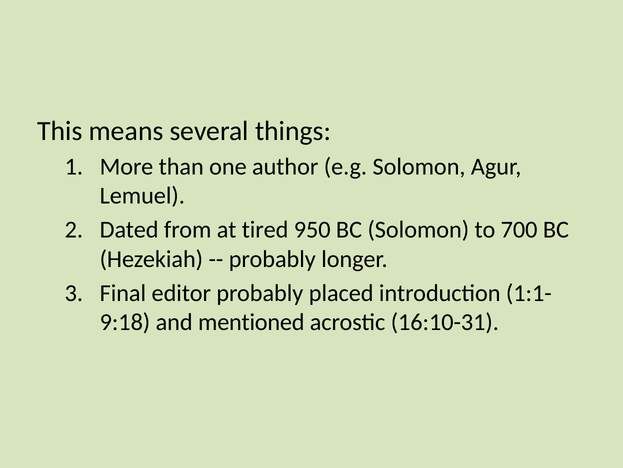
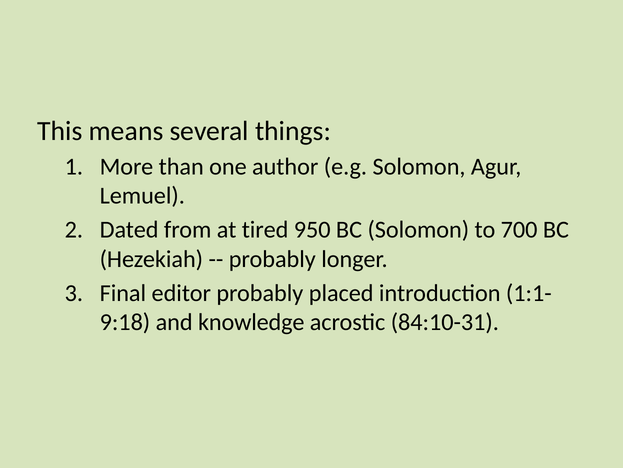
mentioned: mentioned -> knowledge
16:10-31: 16:10-31 -> 84:10-31
